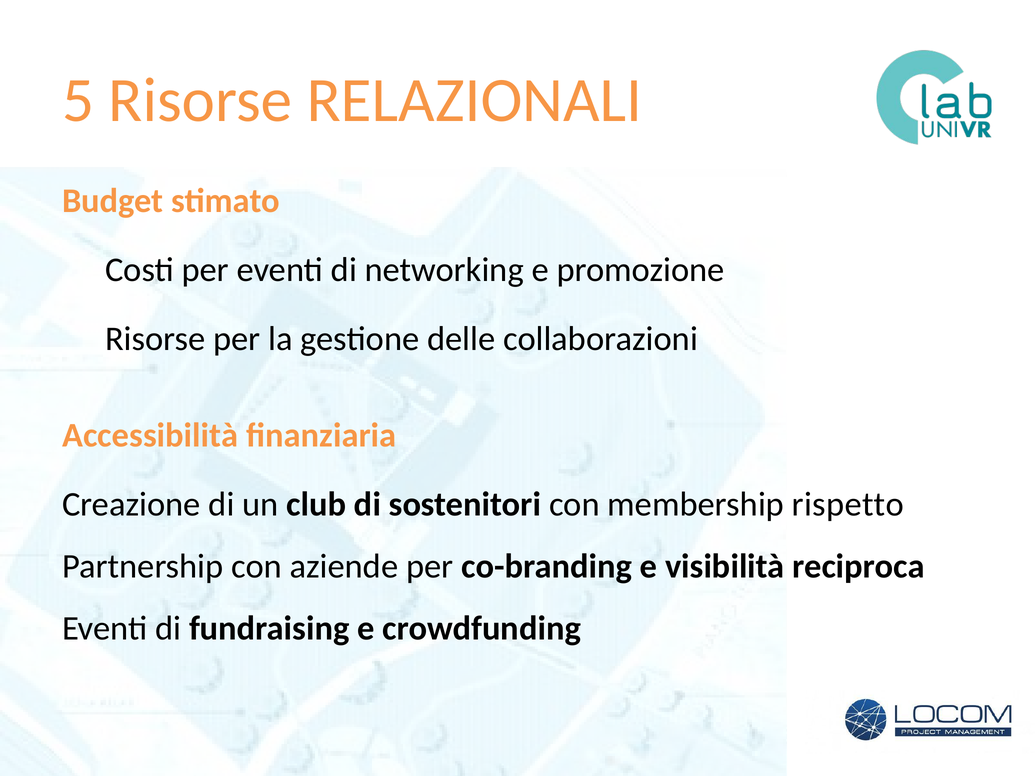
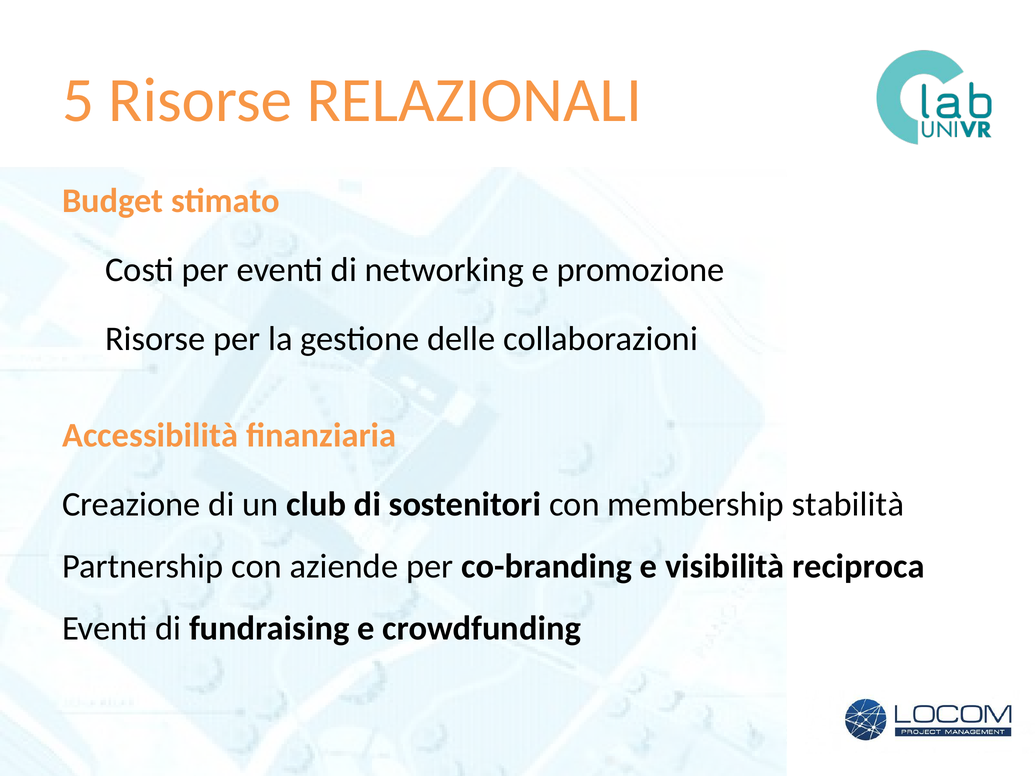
rispetto: rispetto -> stabilità
